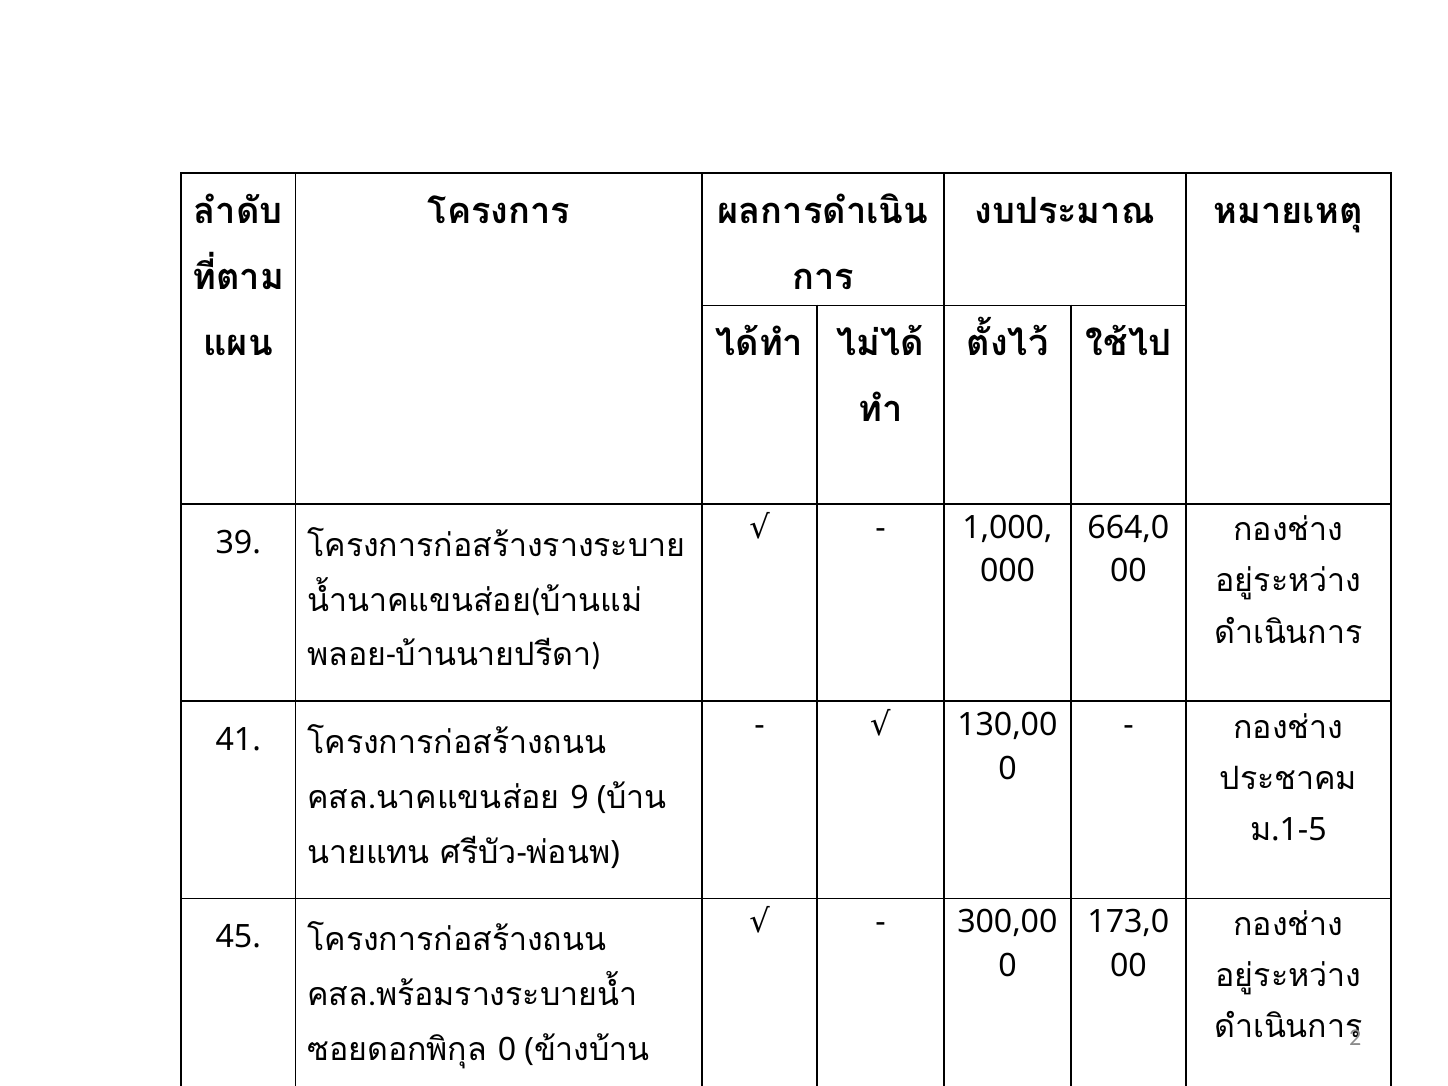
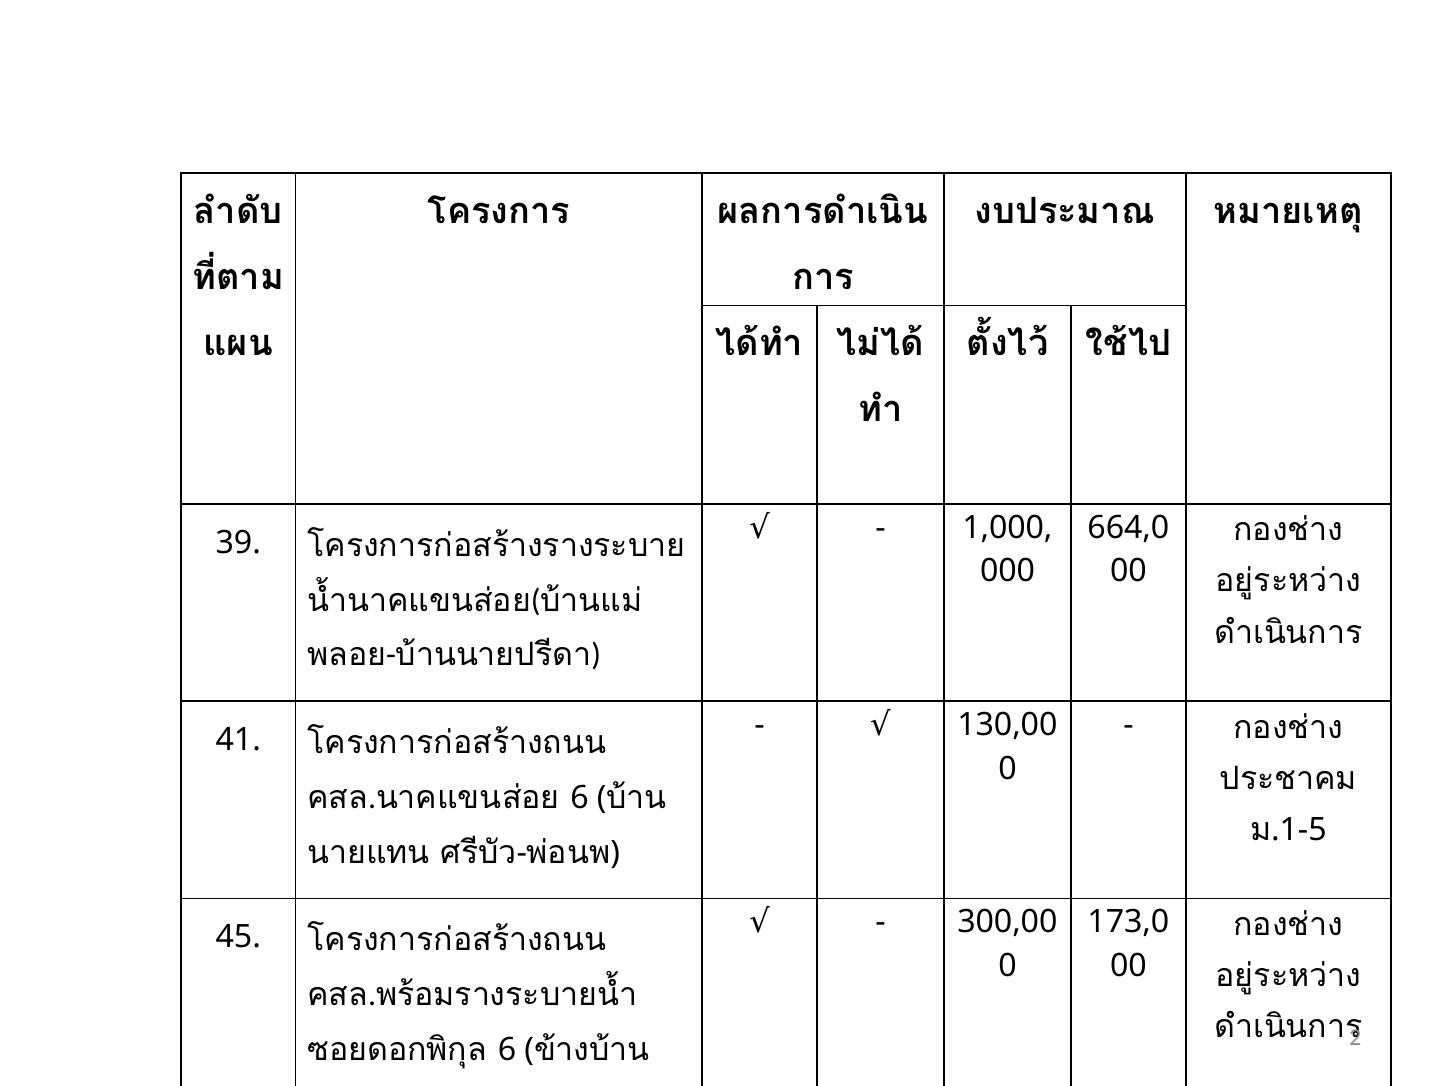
9 at (580, 798): 9 -> 6
0 at (507, 1050): 0 -> 6
